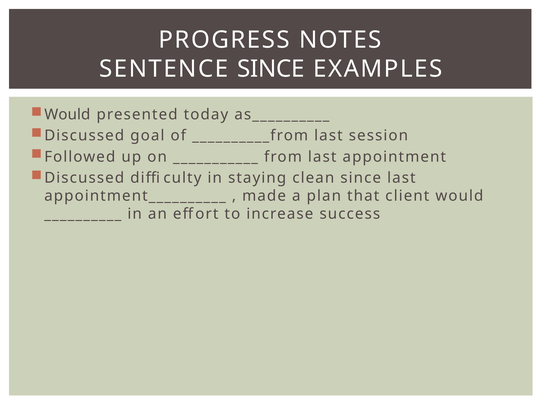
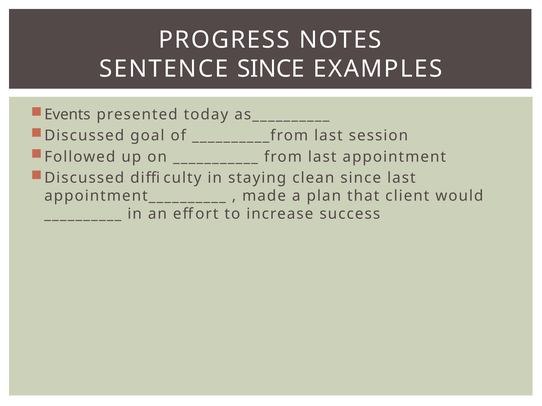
Would at (67, 115): Would -> Events
